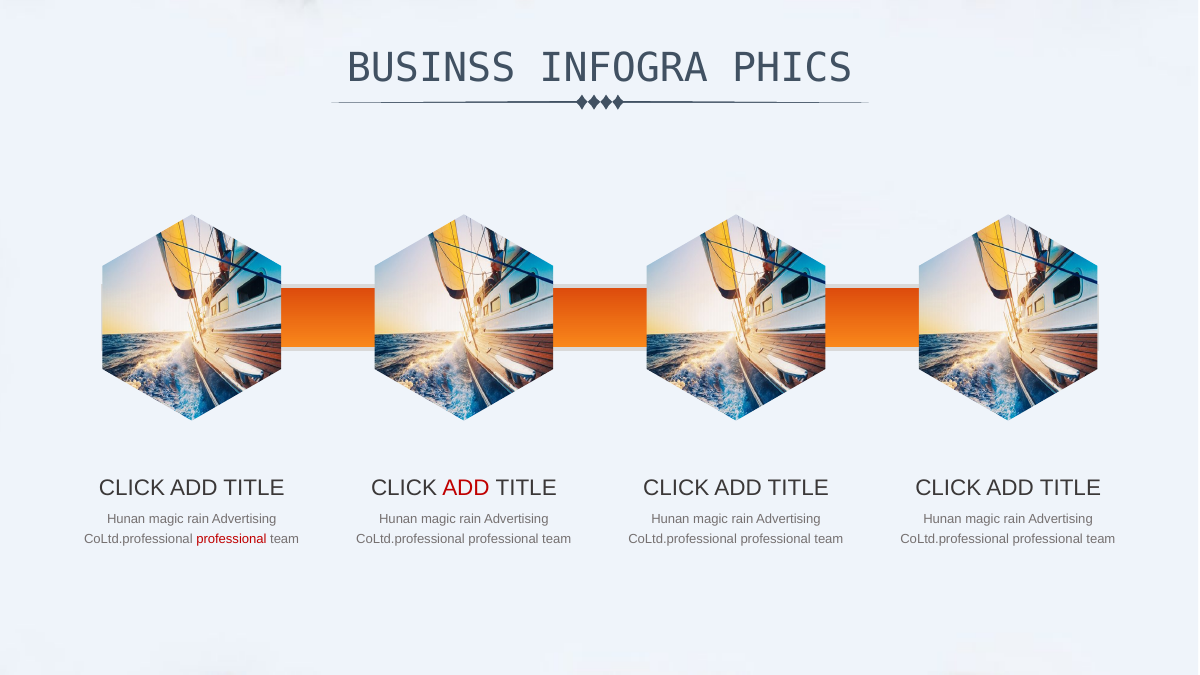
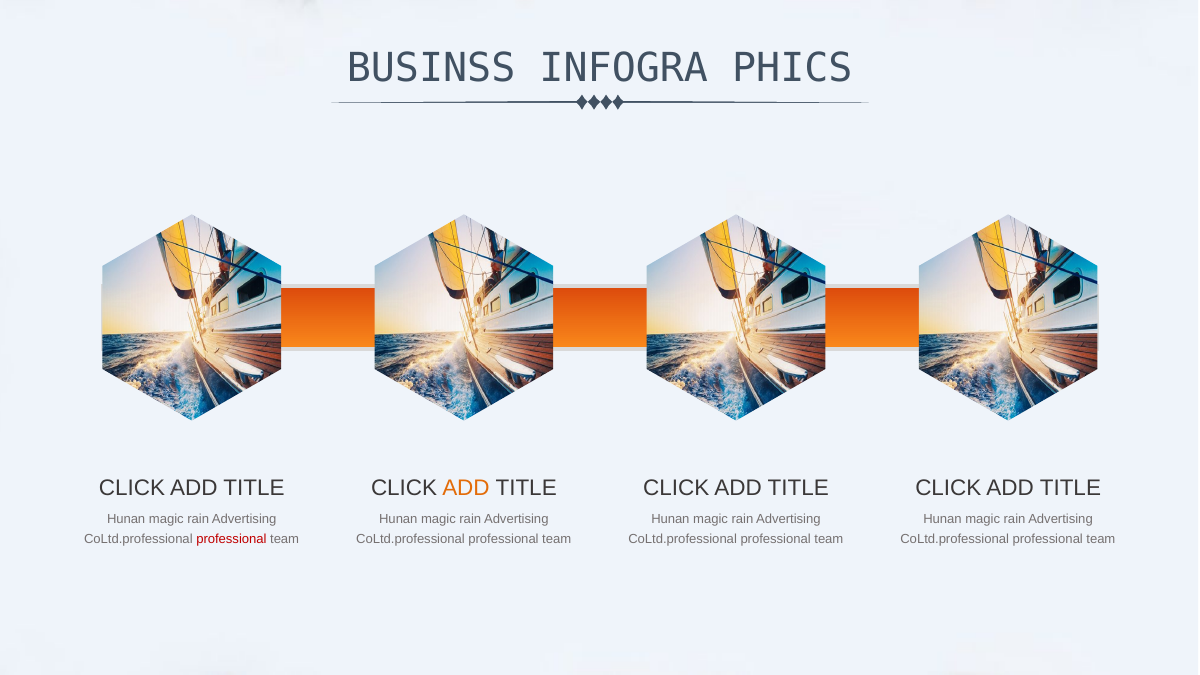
ADD at (466, 488) colour: red -> orange
